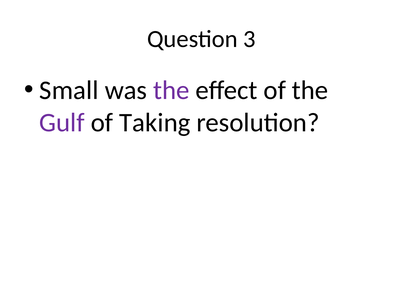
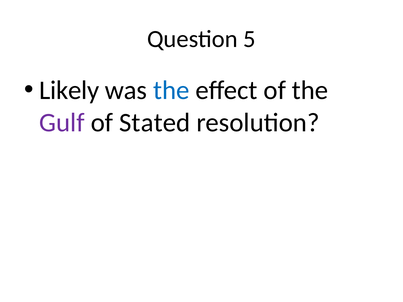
3: 3 -> 5
Small: Small -> Likely
the at (171, 91) colour: purple -> blue
Taking: Taking -> Stated
